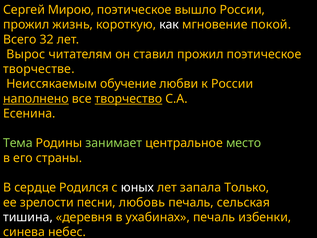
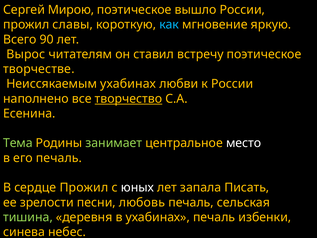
жизнь: жизнь -> славы
как colour: white -> light blue
покой: покой -> яркую
32: 32 -> 90
ставил прожил: прожил -> встречу
Неиссякаемым обучение: обучение -> ухабинах
наполнено underline: present -> none
место colour: light green -> white
его страны: страны -> печаль
сердце Родился: Родился -> Прожил
Только: Только -> Писать
тишина colour: white -> light green
